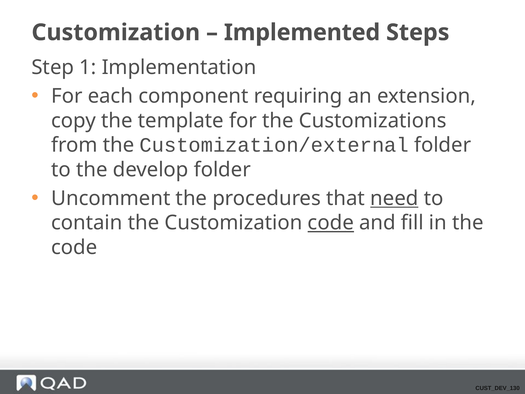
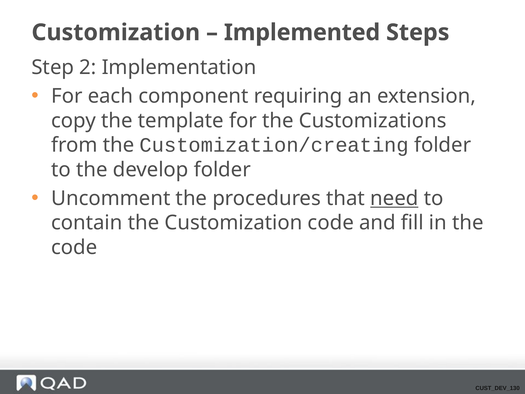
1: 1 -> 2
Customization/external: Customization/external -> Customization/creating
code at (331, 223) underline: present -> none
